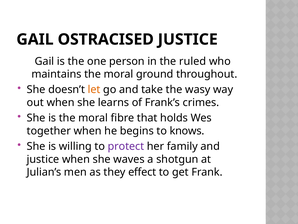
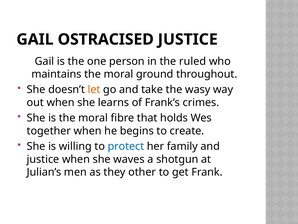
knows: knows -> create
protect colour: purple -> blue
effect: effect -> other
